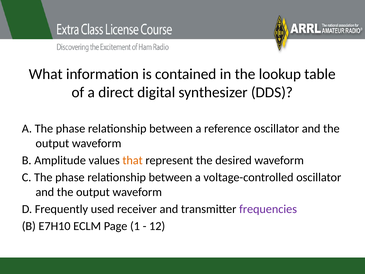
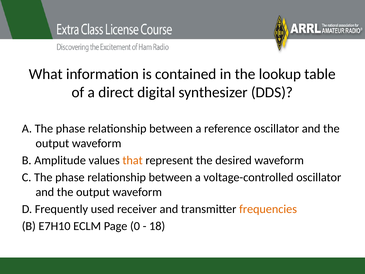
frequencies colour: purple -> orange
1: 1 -> 0
12: 12 -> 18
